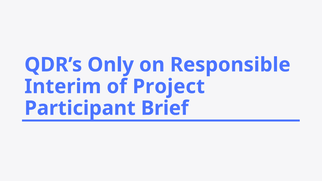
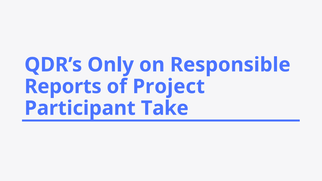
Interim: Interim -> Reports
Brief: Brief -> Take
